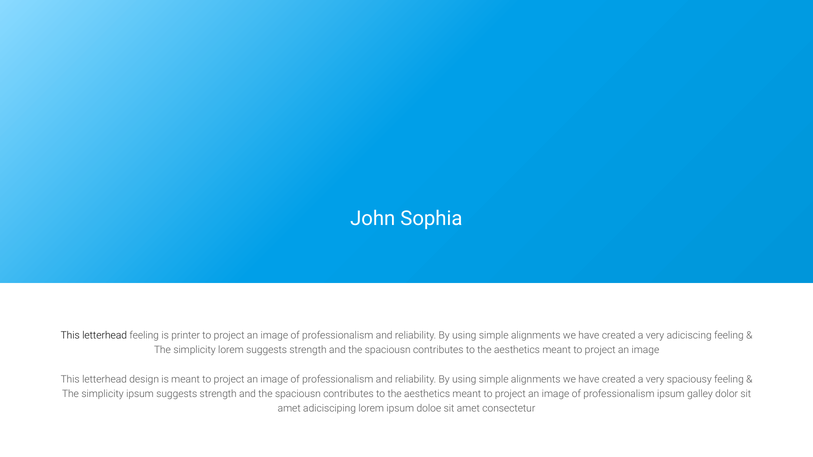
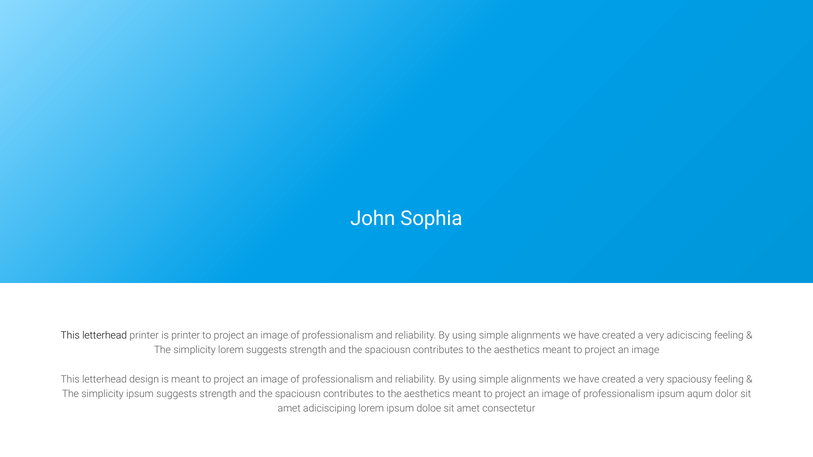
letterhead feeling: feeling -> printer
galley: galley -> aqum
